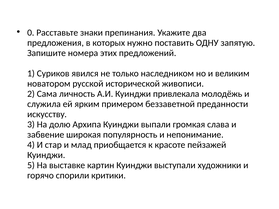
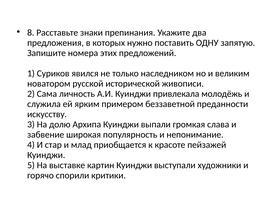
0: 0 -> 8
